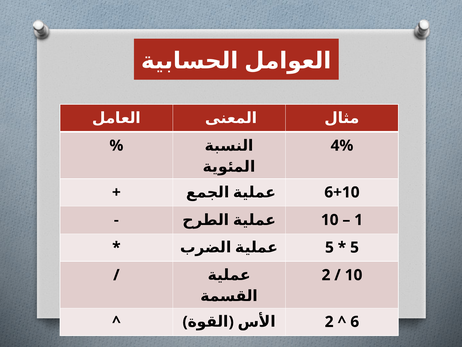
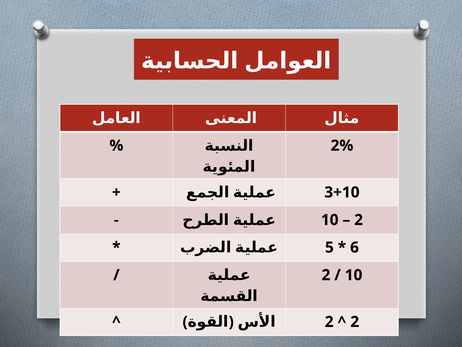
4%: 4% -> 2%
6+10: 6+10 -> 3+10
1 at (359, 220): 1 -> 2
5 at (355, 247): 5 -> 6
6 at (355, 321): 6 -> 2
